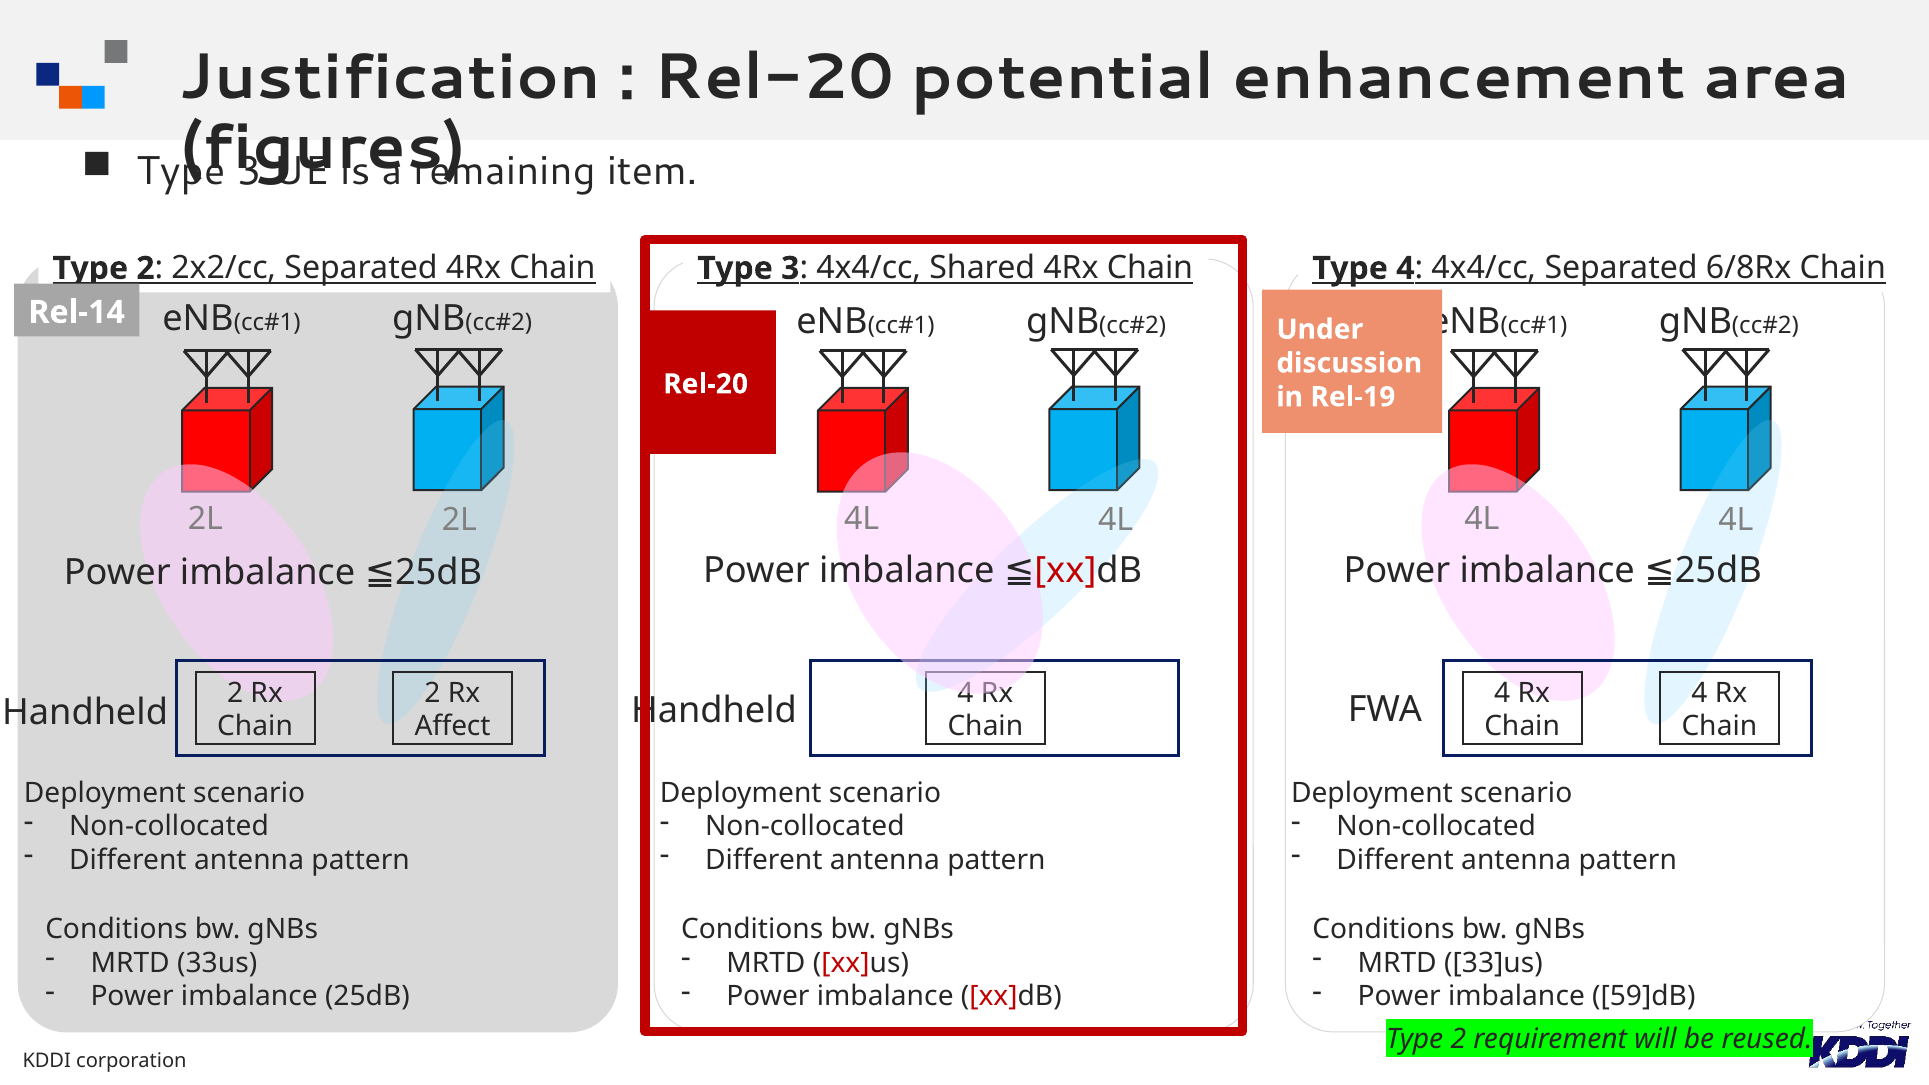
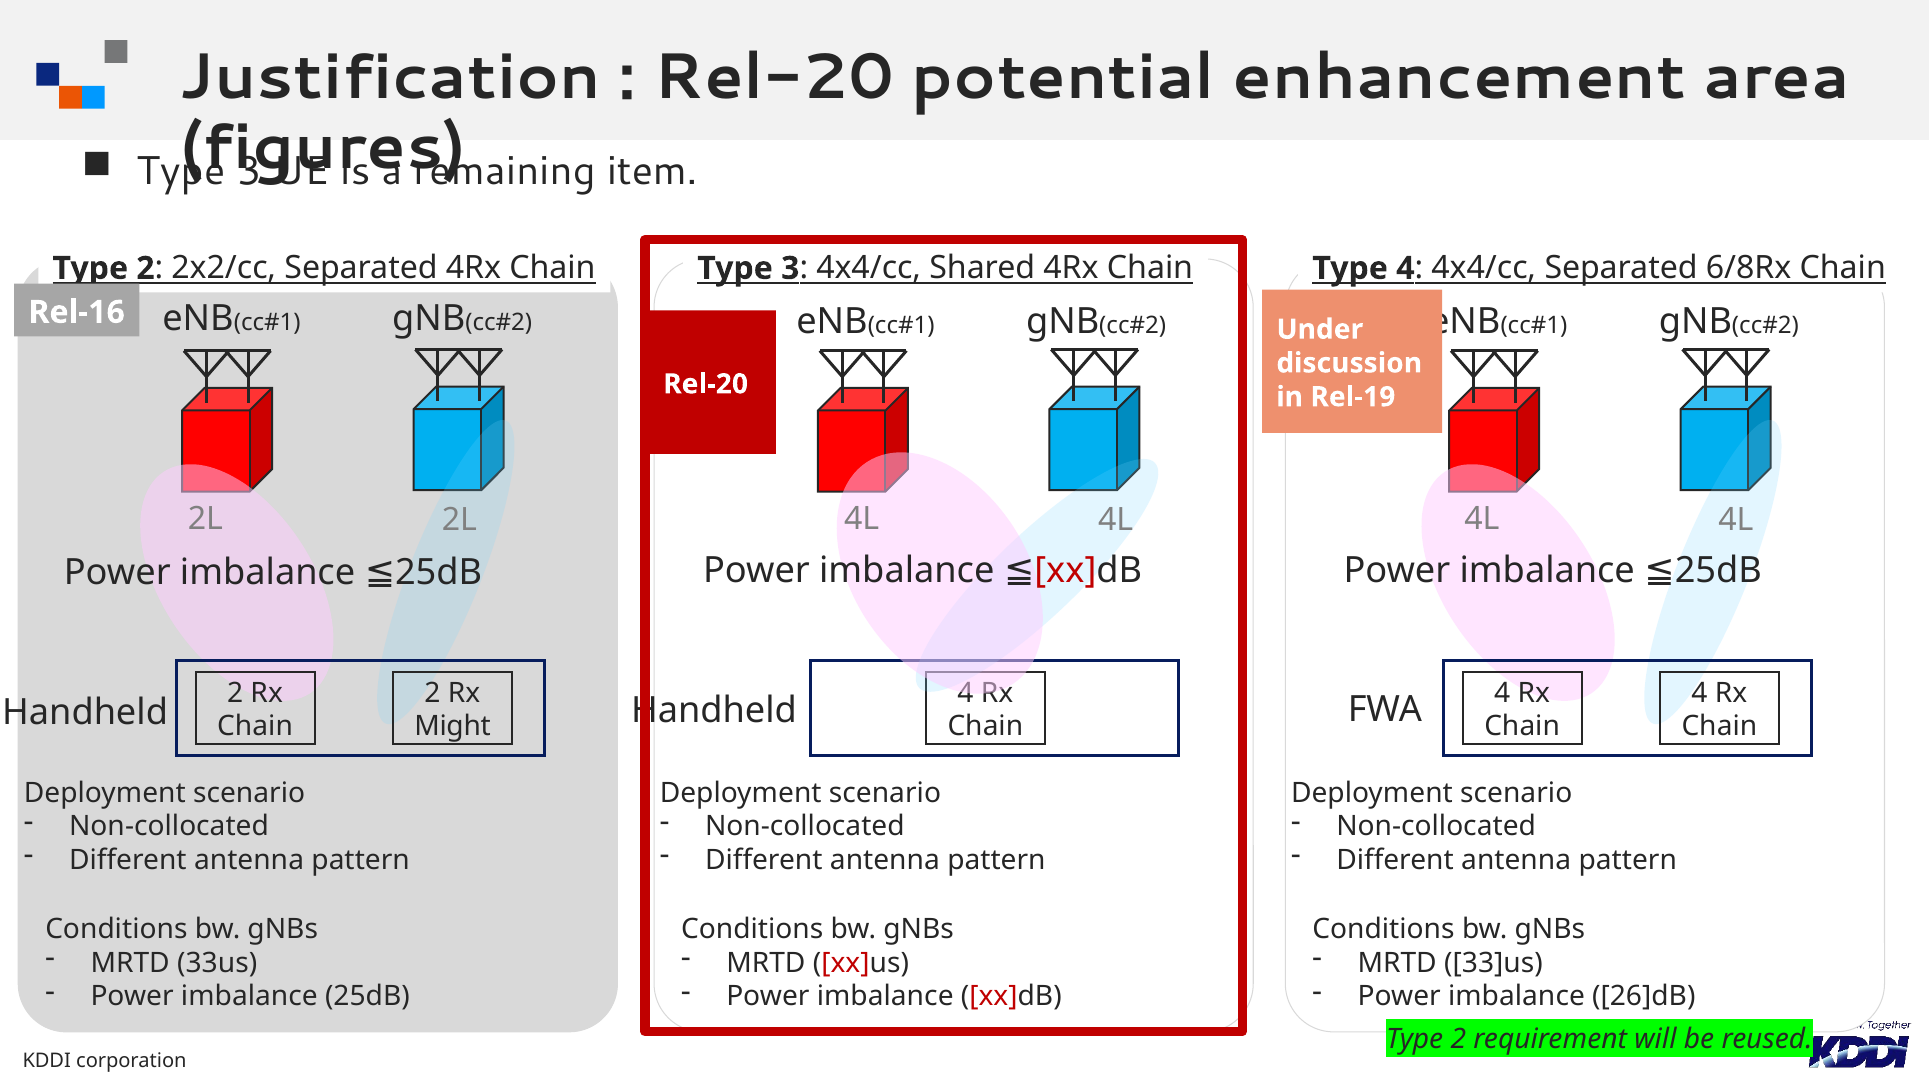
Rel-14: Rel-14 -> Rel-16
Affect: Affect -> Might
59]dB: 59]dB -> 26]dB
